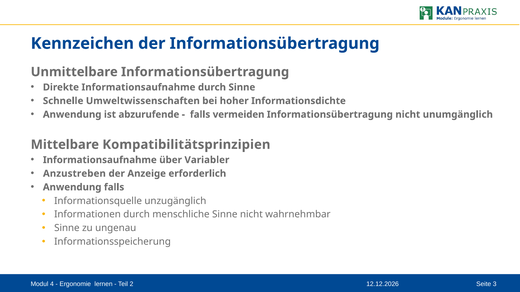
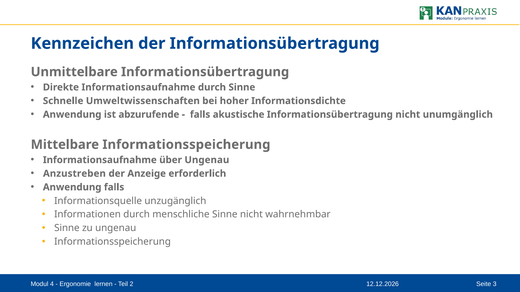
vermeiden: vermeiden -> akustische
Mittelbare Kompatibilitätsprinzipien: Kompatibilitätsprinzipien -> Informationsspeicherung
über Variabler: Variabler -> Ungenau
